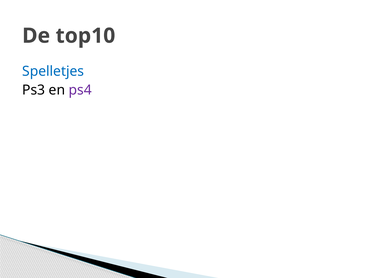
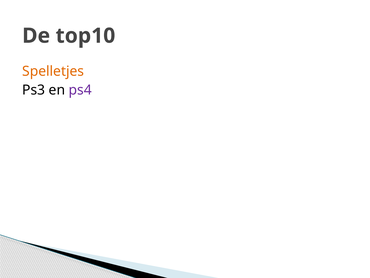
Spelletjes colour: blue -> orange
